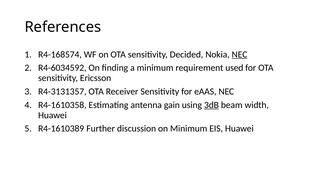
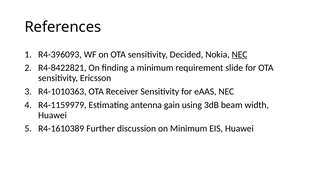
R4-168574: R4-168574 -> R4-396093
R4-6034592: R4-6034592 -> R4-8422821
used: used -> slide
R4-3131357: R4-3131357 -> R4-1010363
R4-1610358: R4-1610358 -> R4-1159979
3dB underline: present -> none
